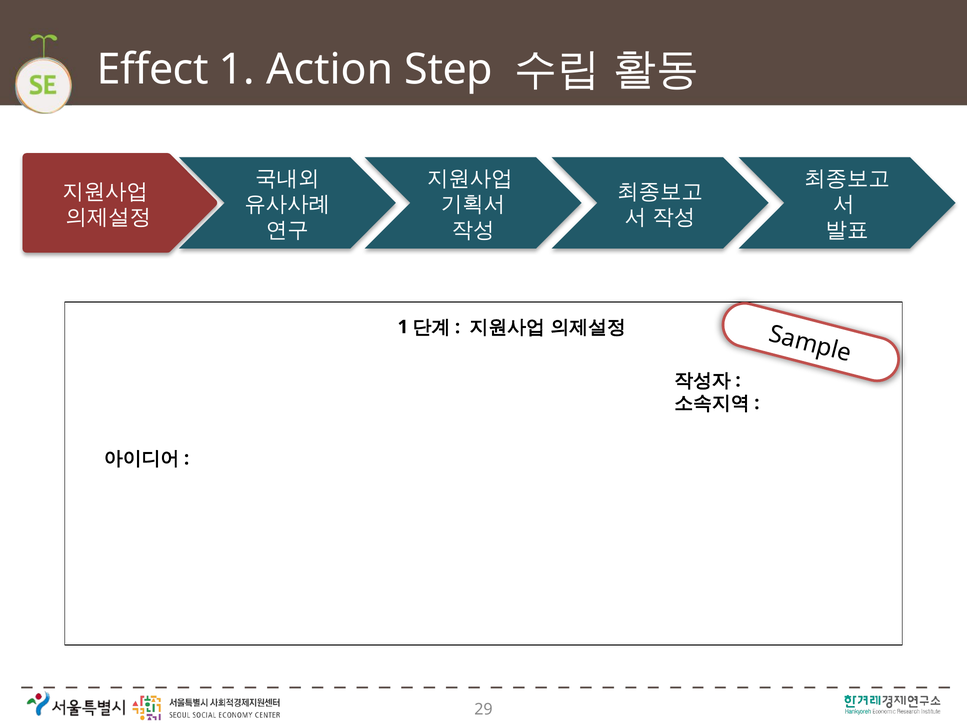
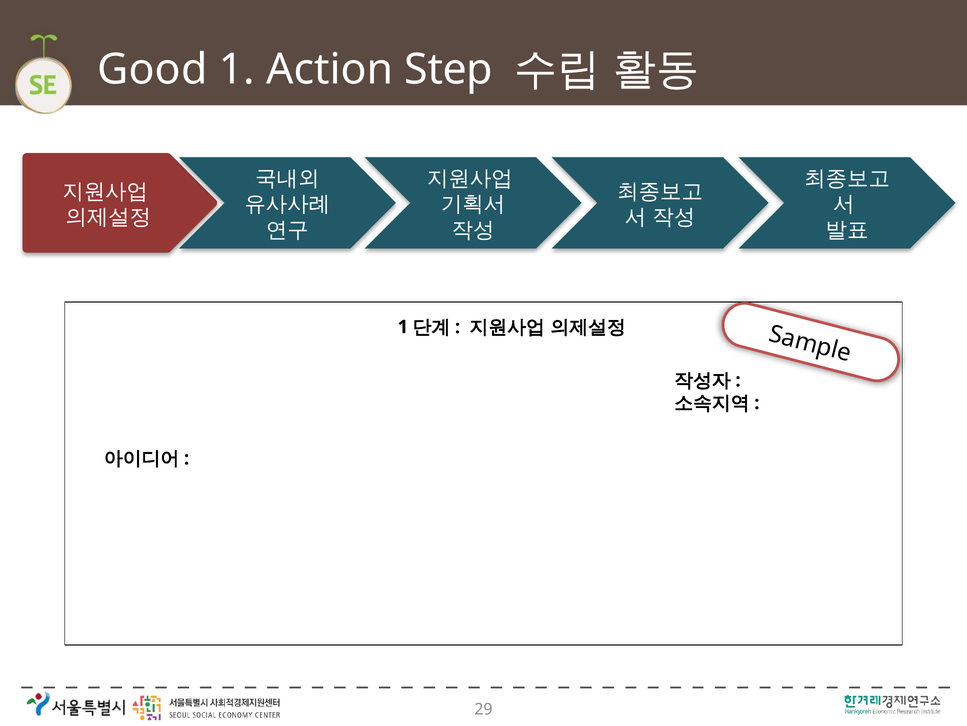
Effect: Effect -> Good
